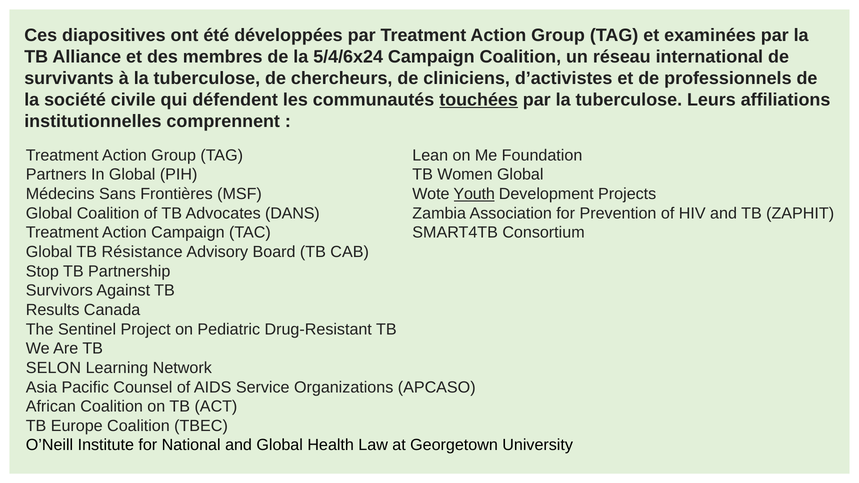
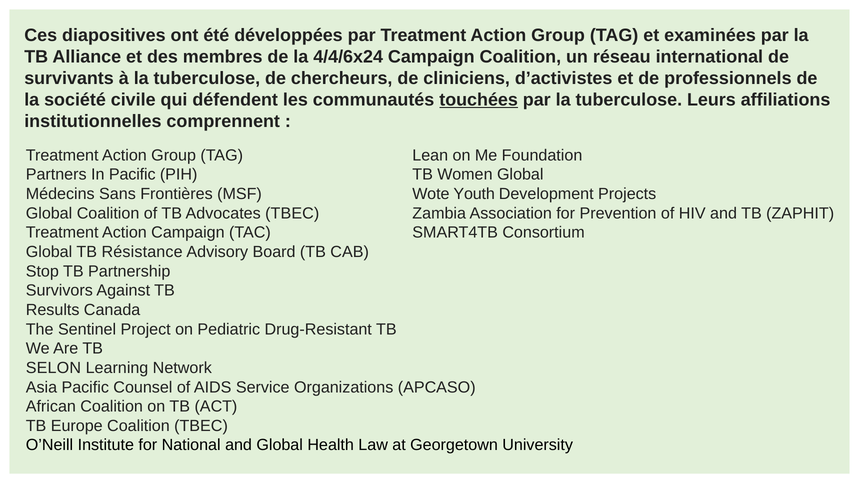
5/4/6x24: 5/4/6x24 -> 4/4/6x24
In Global: Global -> Pacific
Youth underline: present -> none
Advocates DANS: DANS -> TBEC
